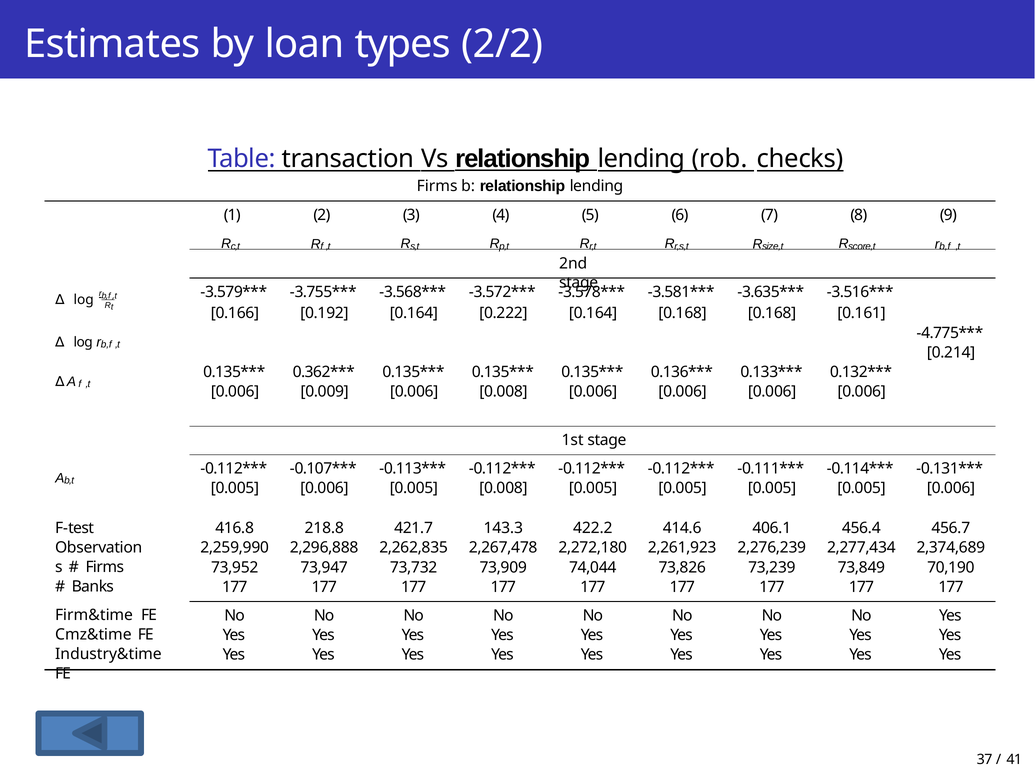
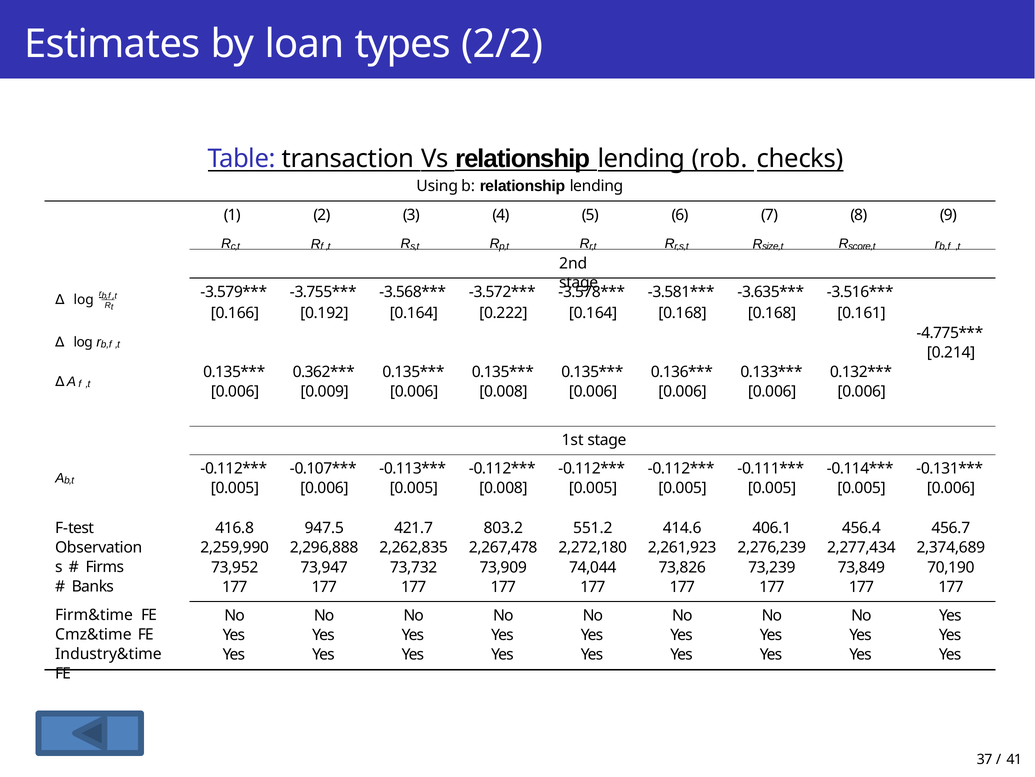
Firms at (437, 186): Firms -> Using
218.8: 218.8 -> 947.5
143.3: 143.3 -> 803.2
422.2: 422.2 -> 551.2
